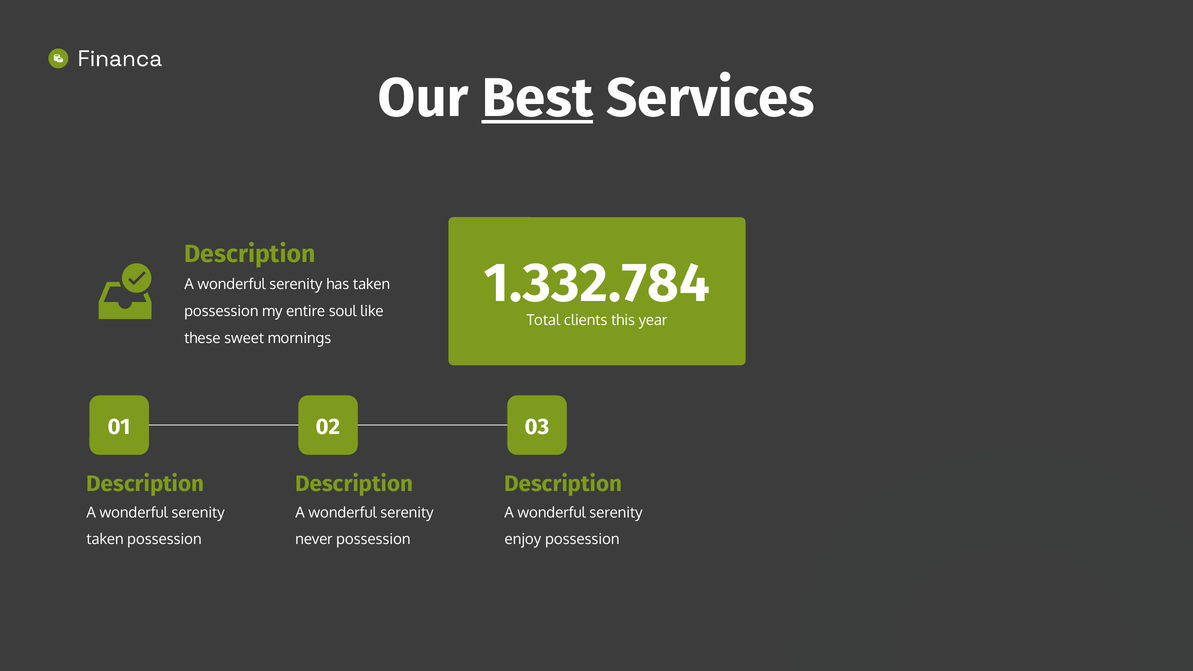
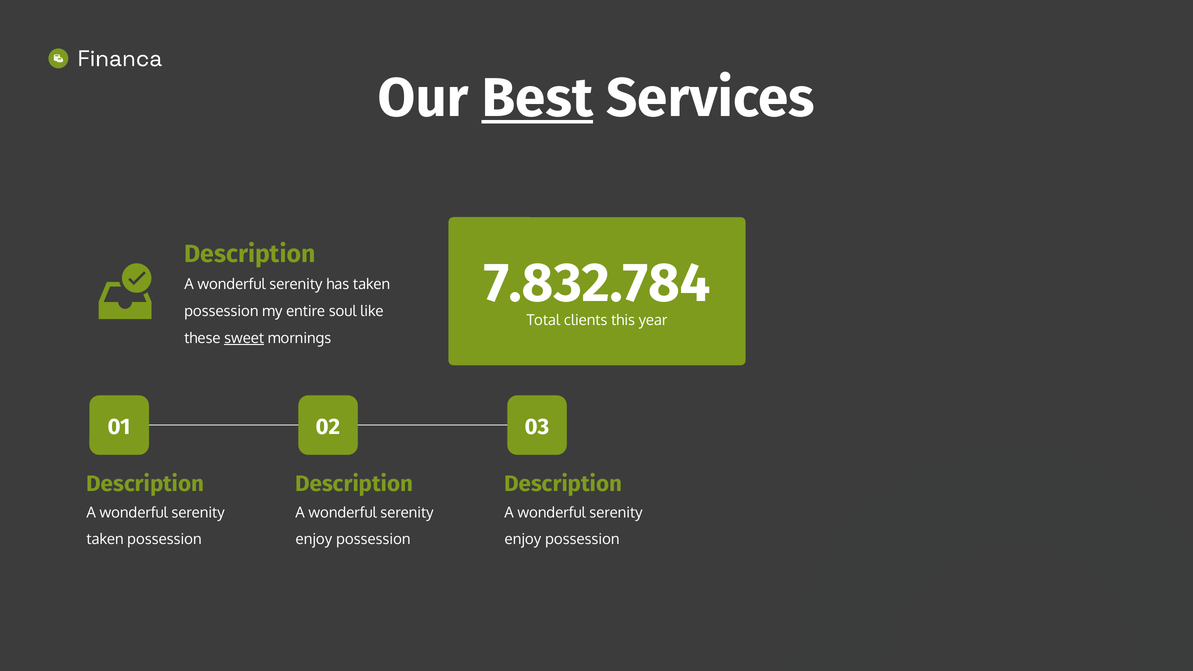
1.332.784: 1.332.784 -> 7.832.784
sweet underline: none -> present
never at (314, 540): never -> enjoy
